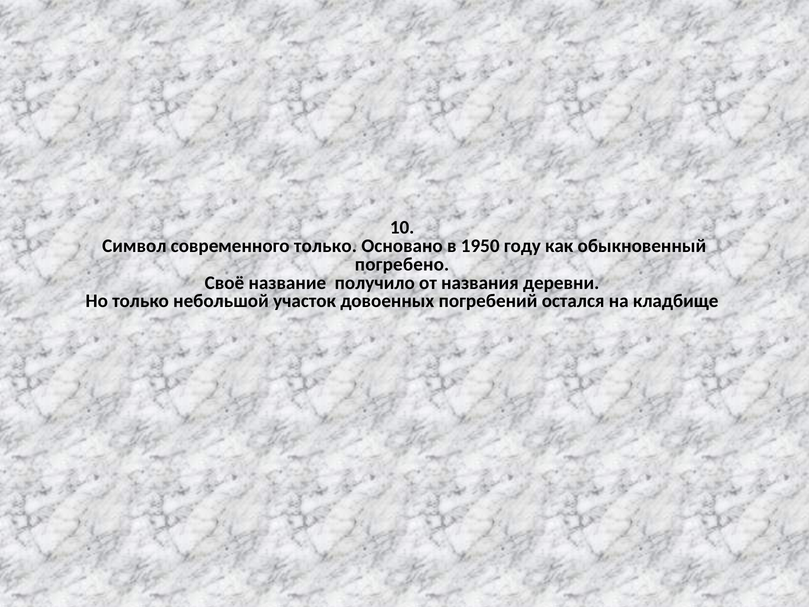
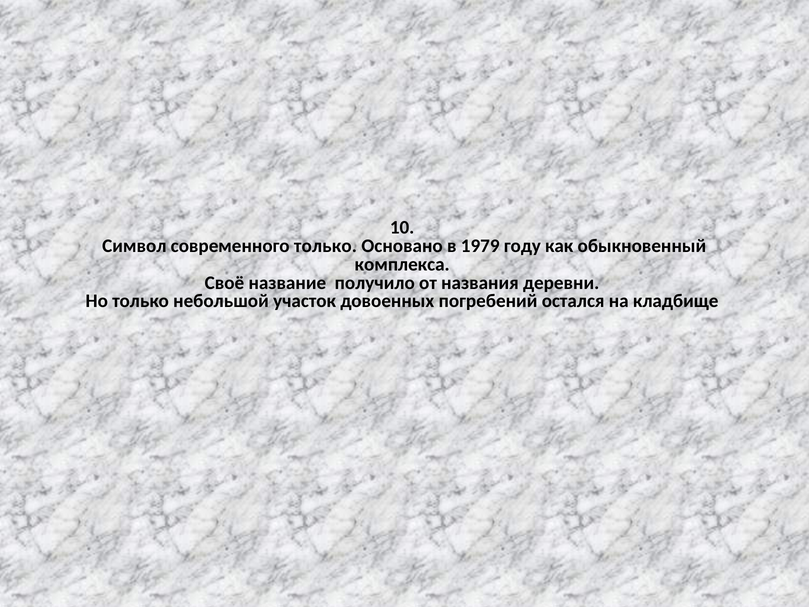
1950: 1950 -> 1979
погребено: погребено -> комплекса
